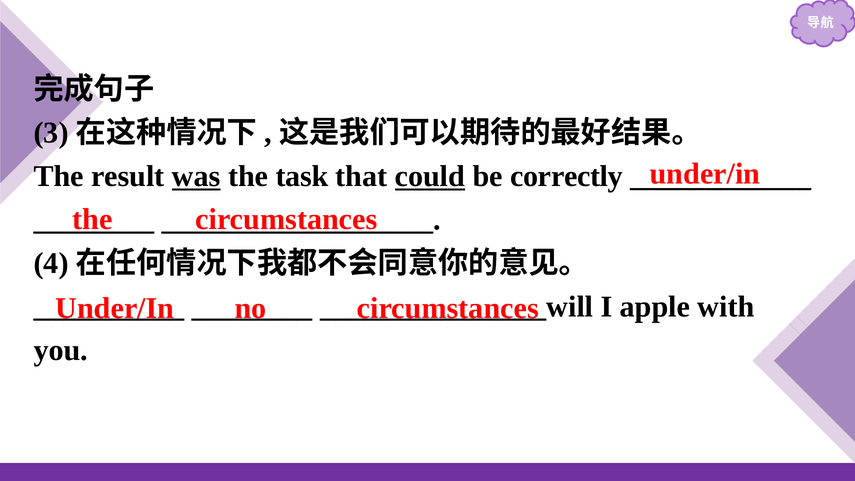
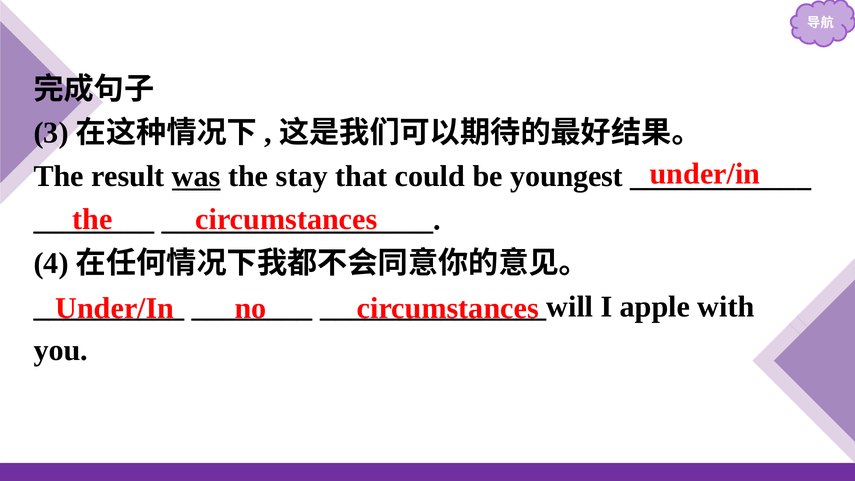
task: task -> stay
could underline: present -> none
correctly: correctly -> youngest
